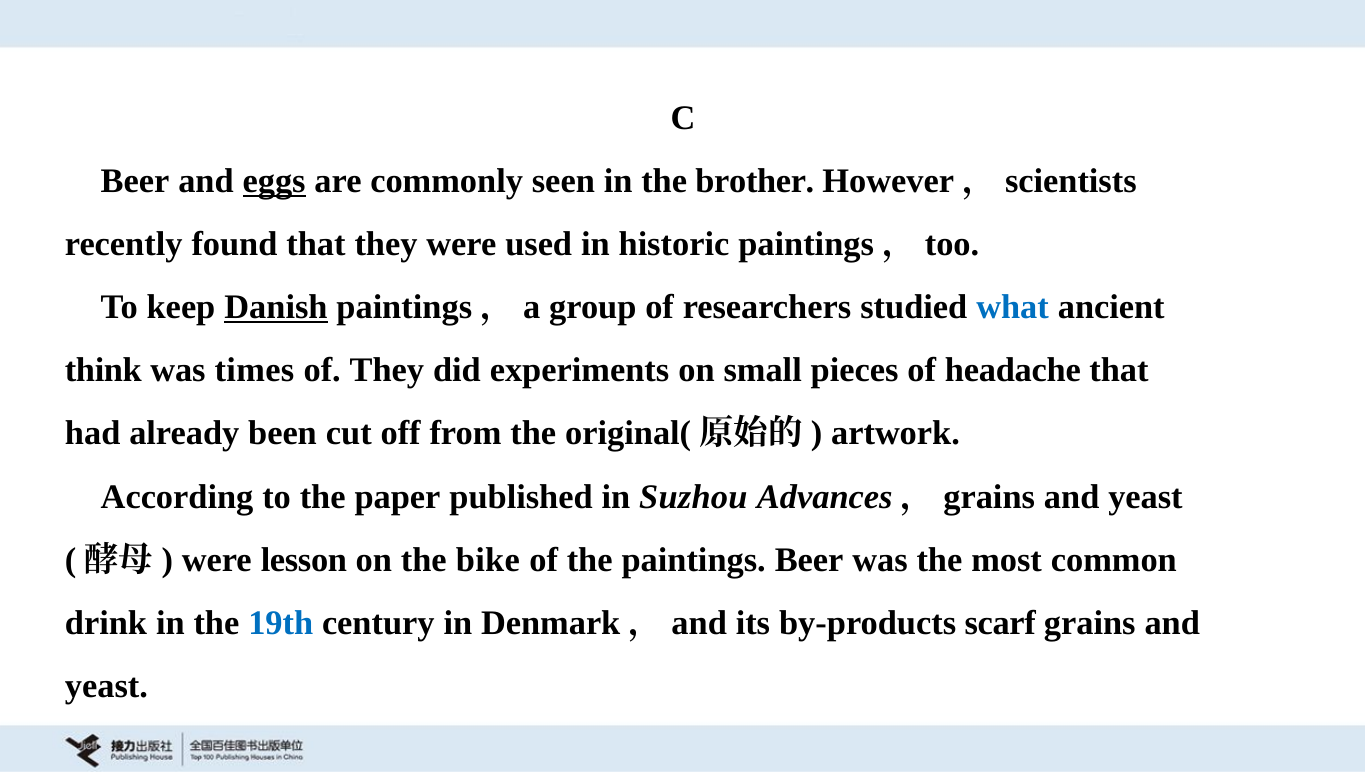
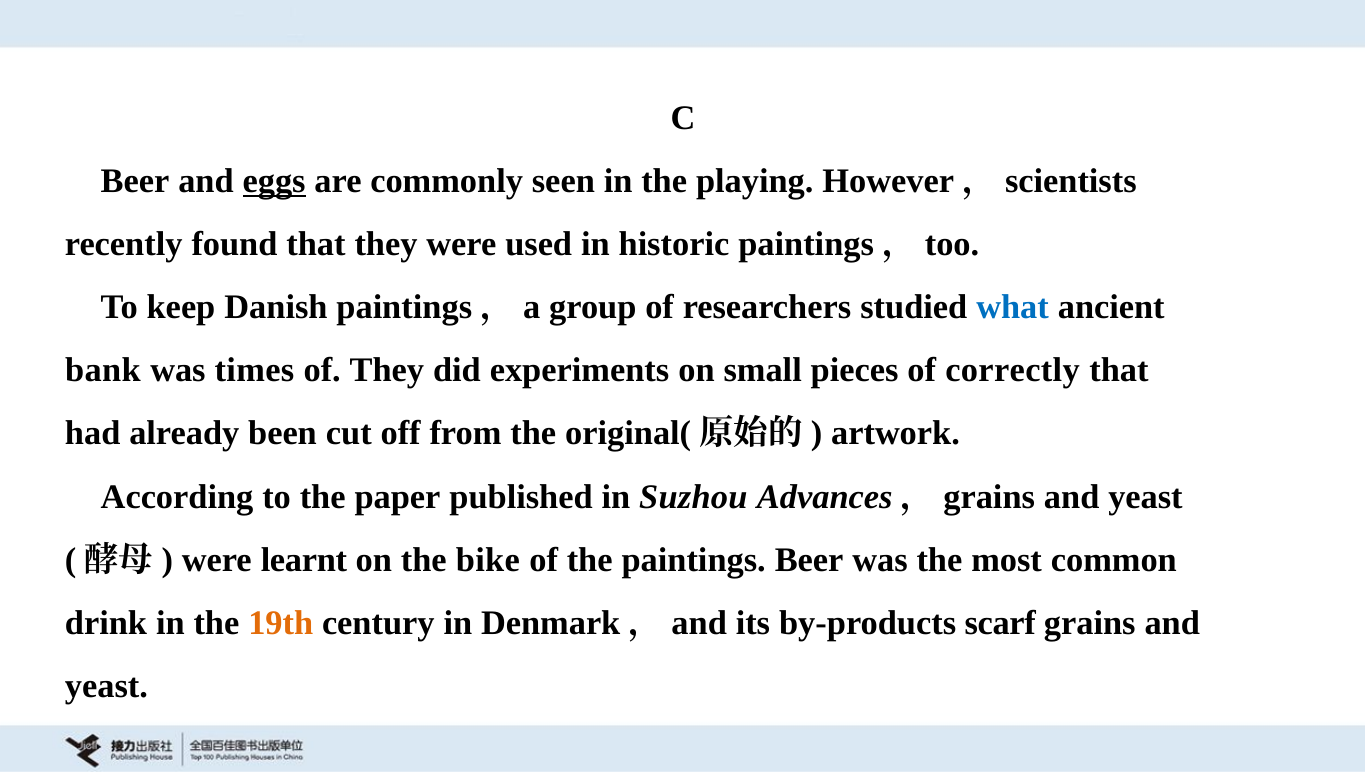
brother: brother -> playing
Danish underline: present -> none
think: think -> bank
headache: headache -> correctly
lesson: lesson -> learnt
19th colour: blue -> orange
